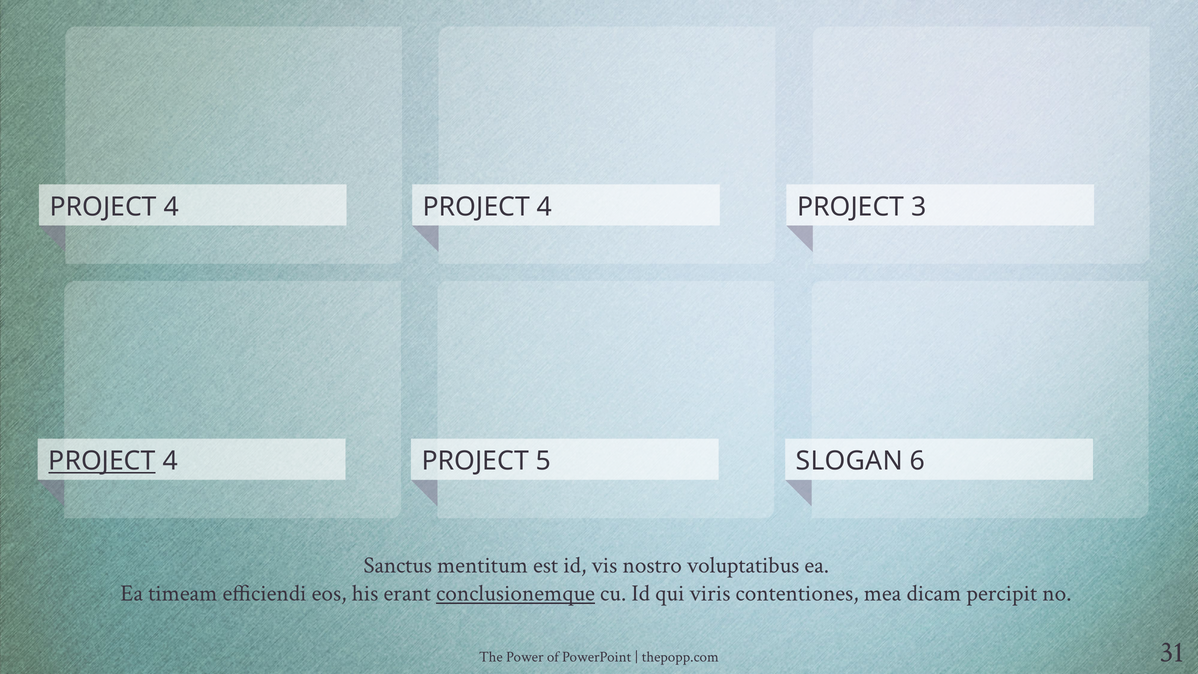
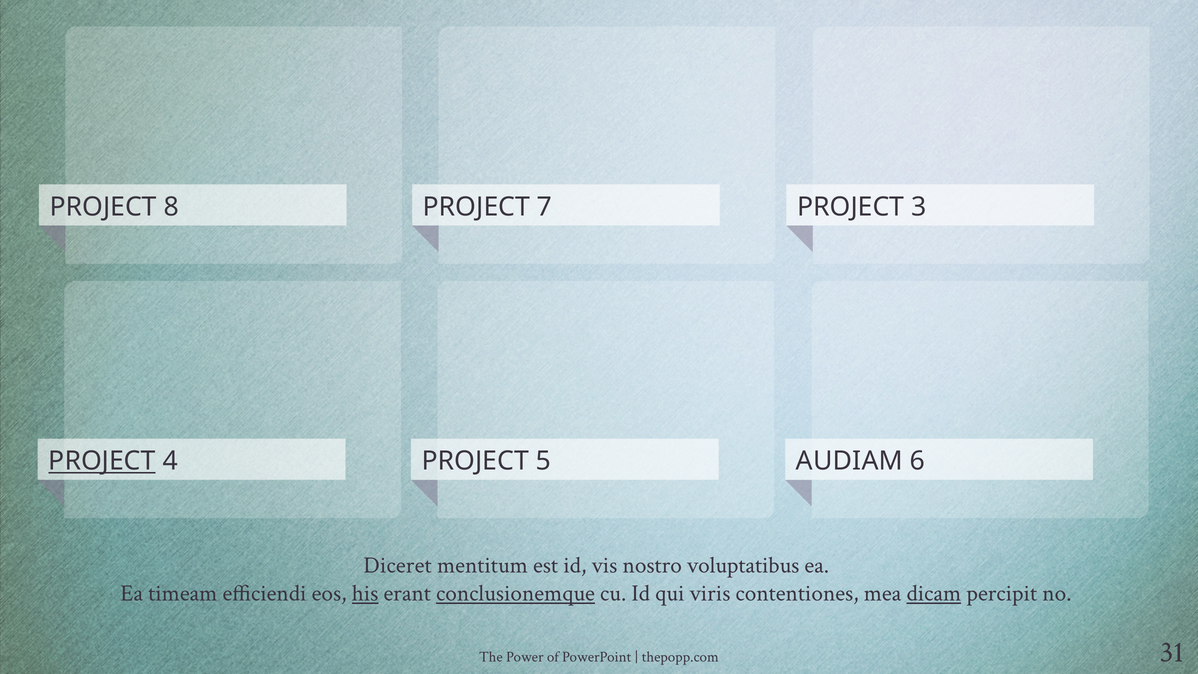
4 at (171, 207): 4 -> 8
4 at (545, 207): 4 -> 7
SLOGAN: SLOGAN -> AUDIAM
Sanctus: Sanctus -> Diceret
his underline: none -> present
dicam underline: none -> present
